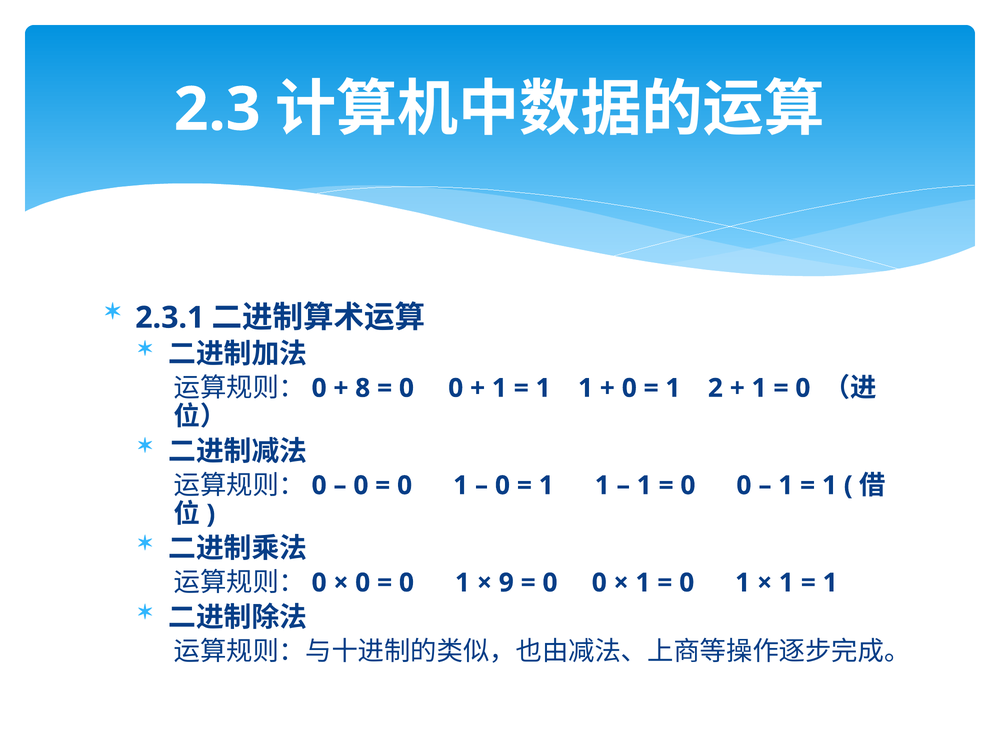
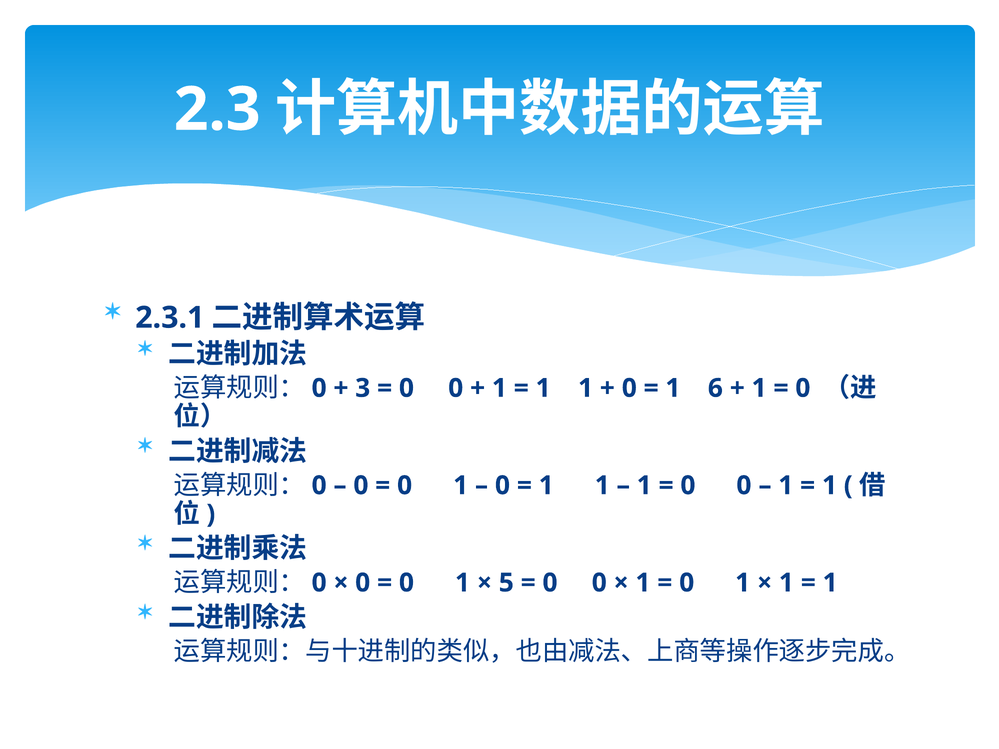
8: 8 -> 3
2: 2 -> 6
9: 9 -> 5
